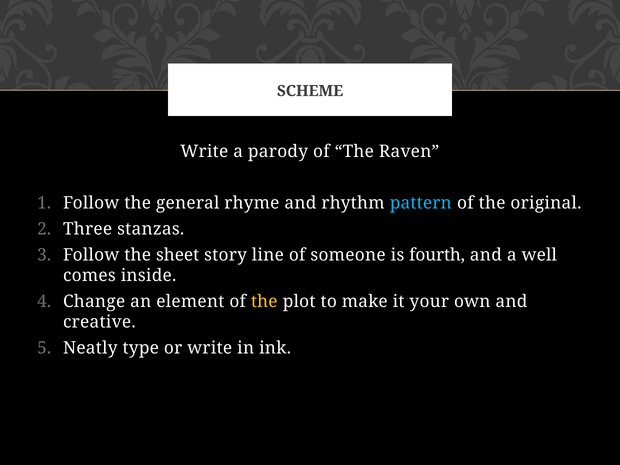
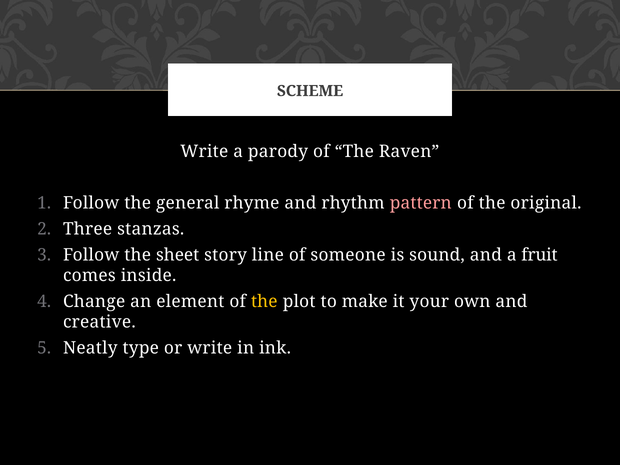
pattern colour: light blue -> pink
fourth: fourth -> sound
well: well -> fruit
